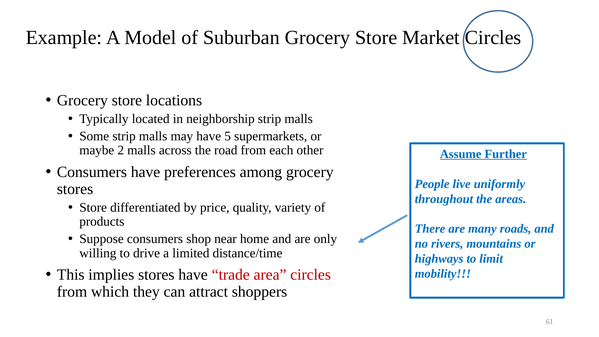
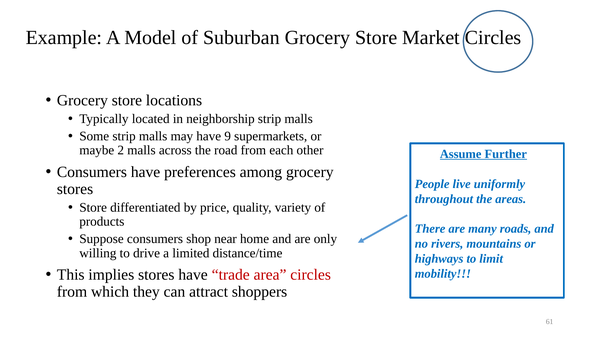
5: 5 -> 9
